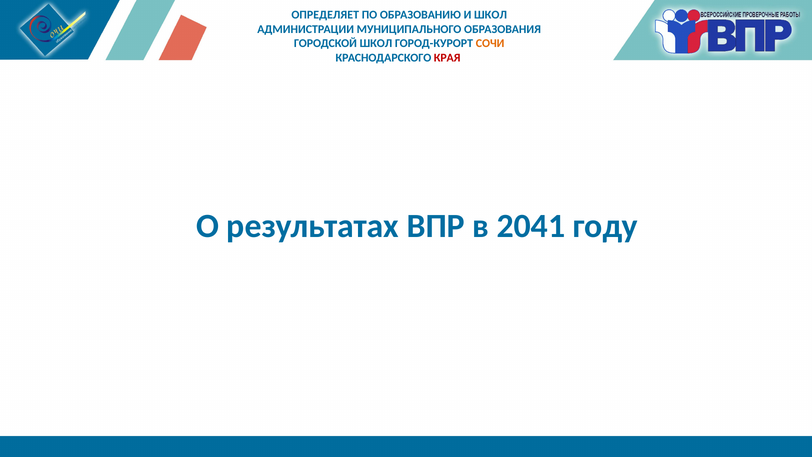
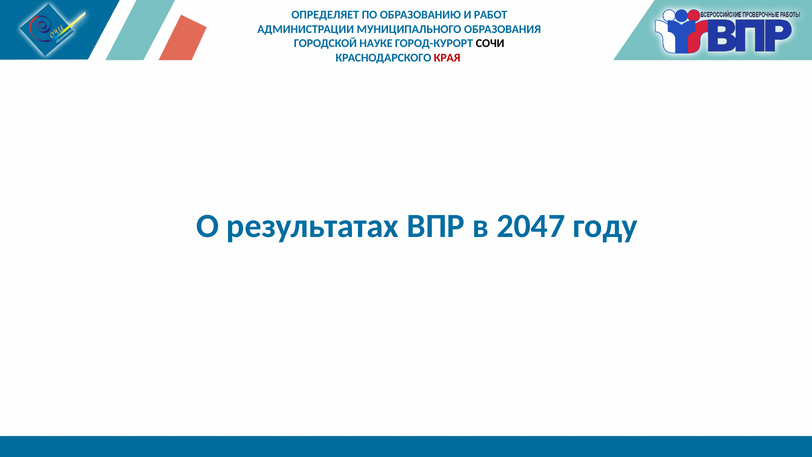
И ШКОЛ: ШКОЛ -> РАБОТ
ГОРОДСКОЙ ШКОЛ: ШКОЛ -> НАУКЕ
СОЧИ colour: orange -> black
2041: 2041 -> 2047
